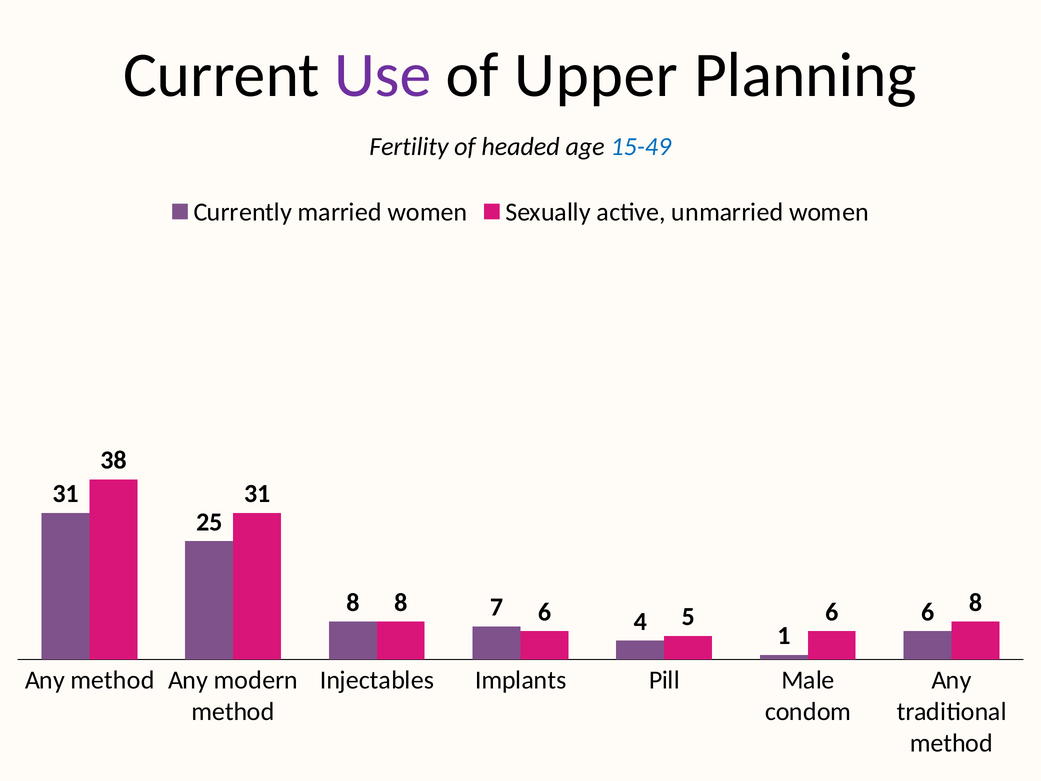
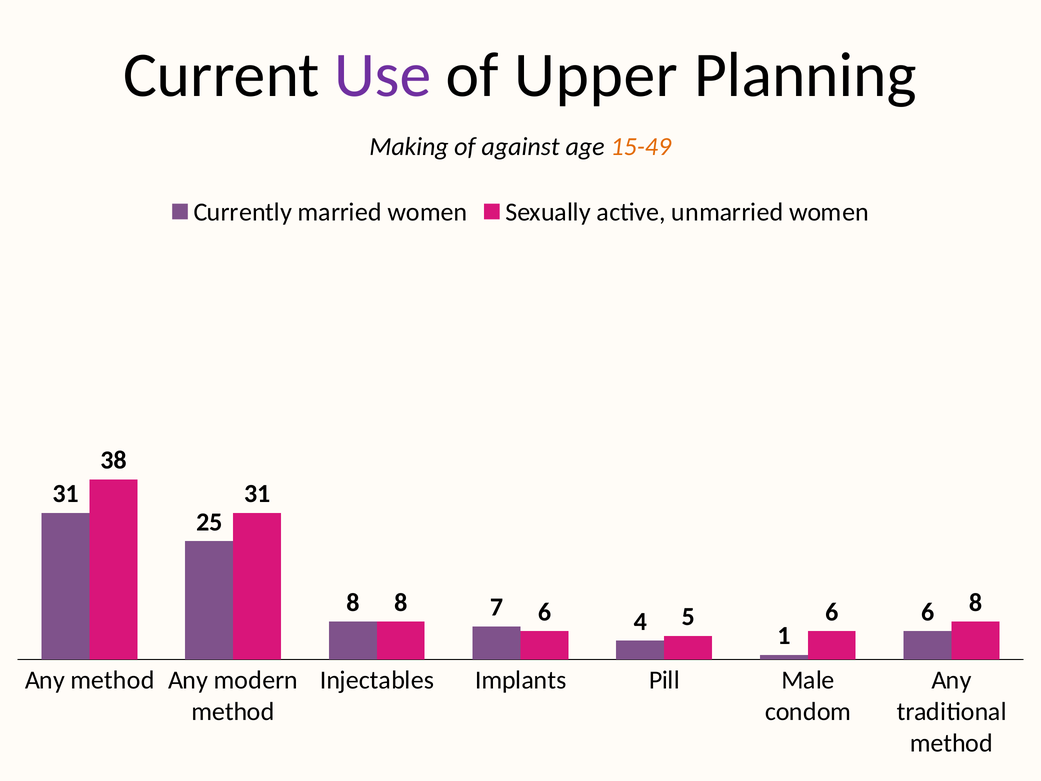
Fertility: Fertility -> Making
headed: headed -> against
15-49 colour: blue -> orange
